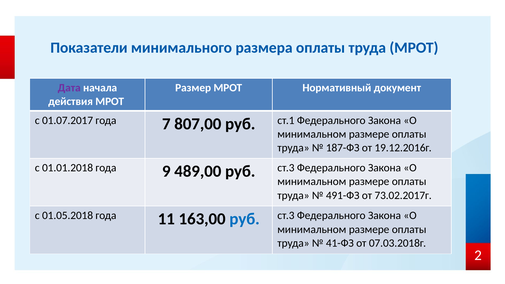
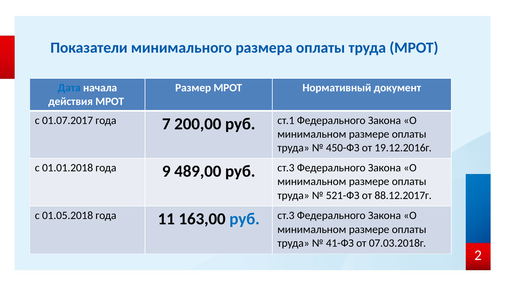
Дата colour: purple -> blue
807,00: 807,00 -> 200,00
187-ФЗ: 187-ФЗ -> 450-ФЗ
491-ФЗ: 491-ФЗ -> 521-ФЗ
73.02.2017г: 73.02.2017г -> 88.12.2017г
